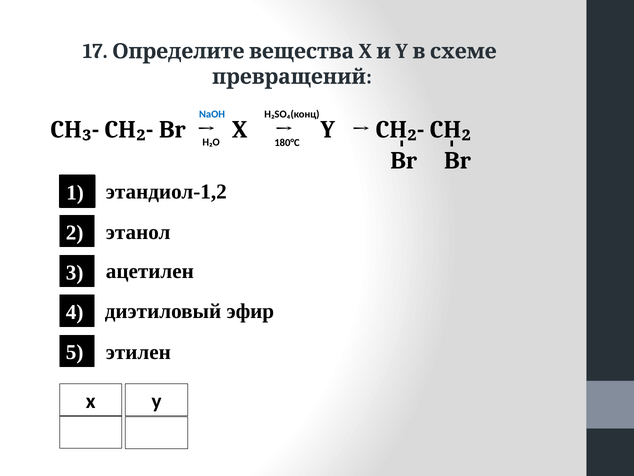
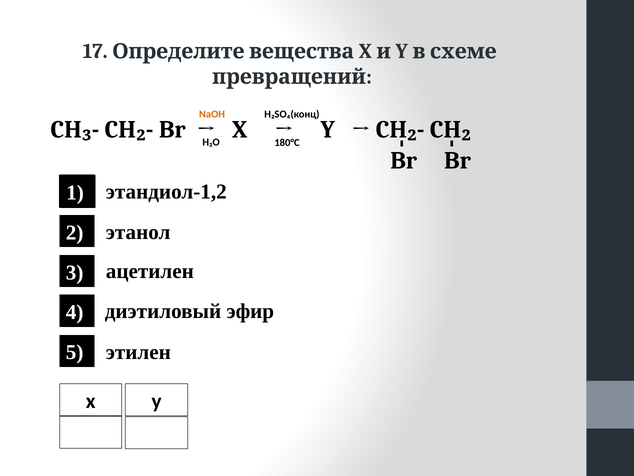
NaOH colour: blue -> orange
